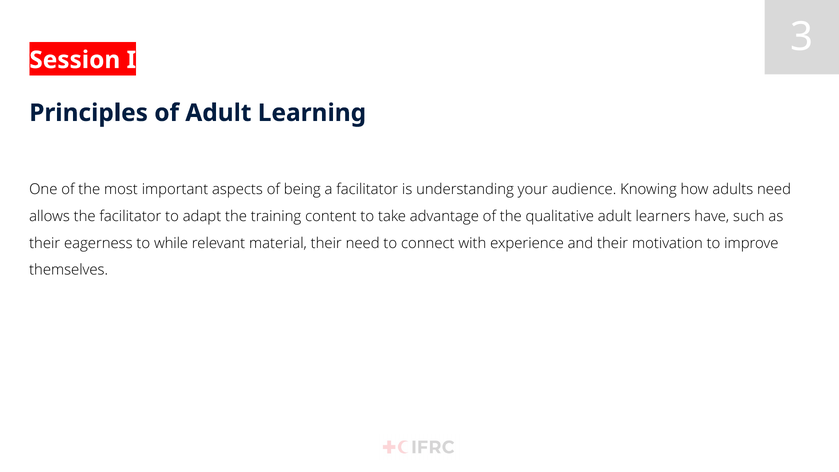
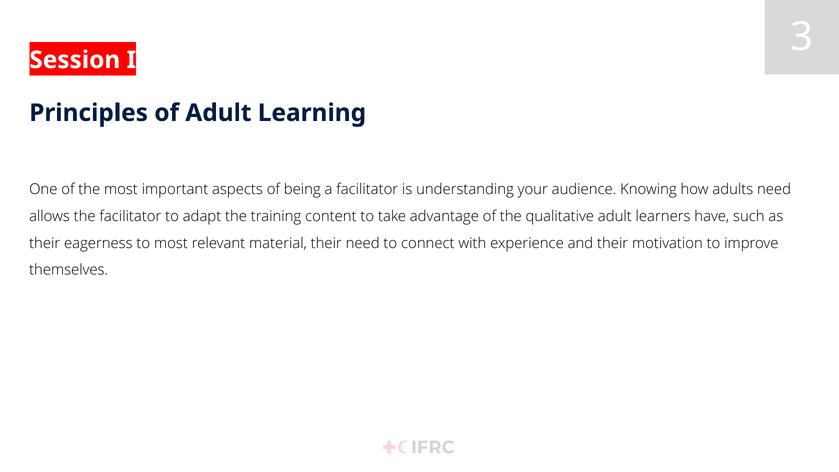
to while: while -> most
